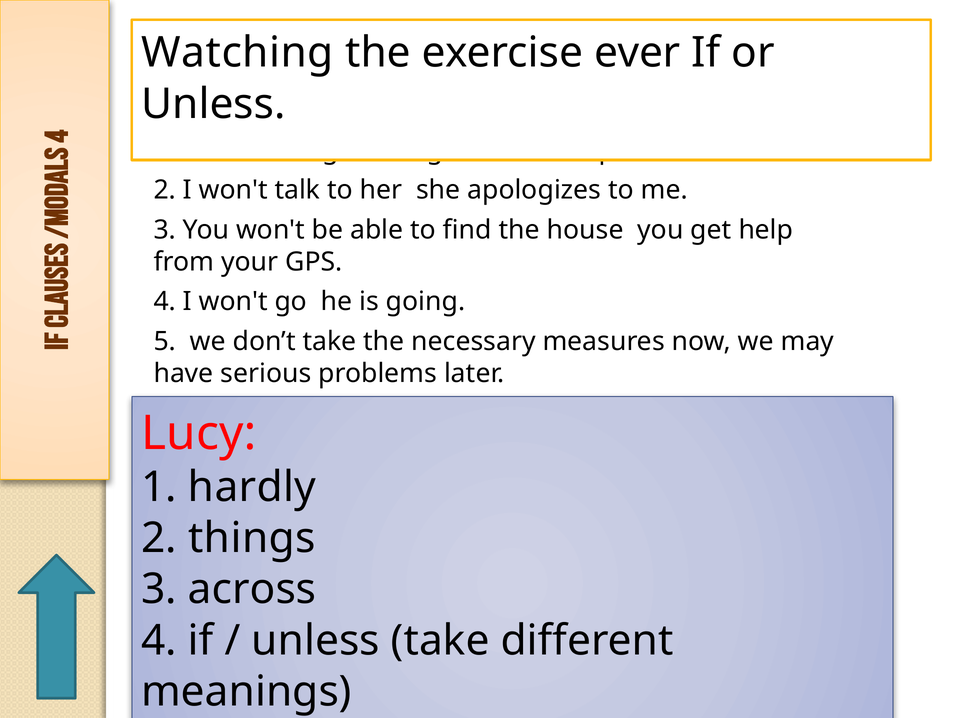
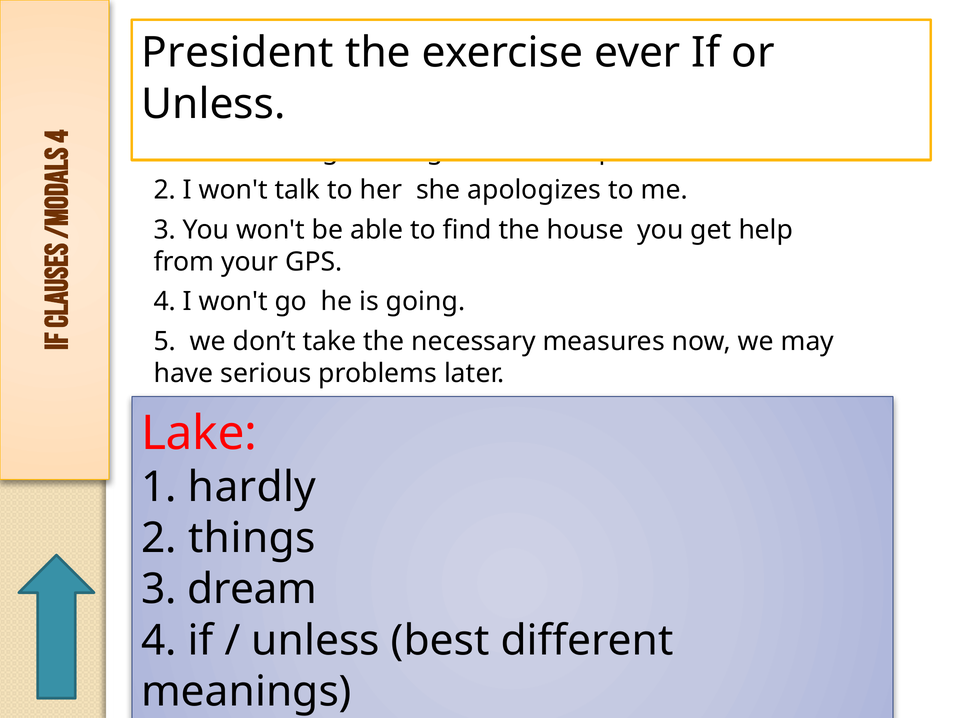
Watching: Watching -> President
Lucy: Lucy -> Lake
across: across -> dream
unless take: take -> best
